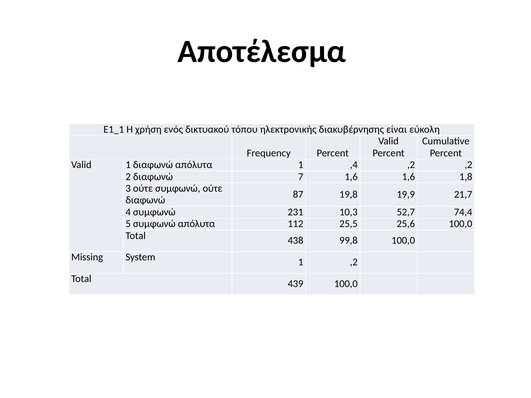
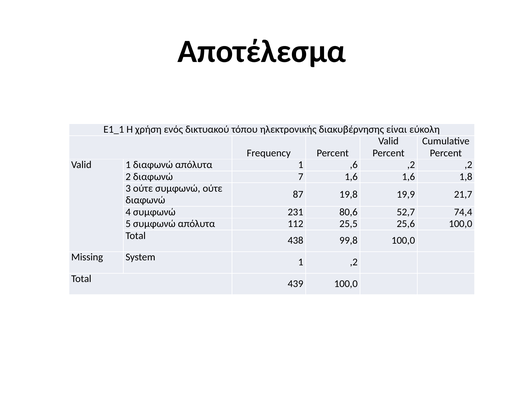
,4: ,4 -> ,6
10,3: 10,3 -> 80,6
